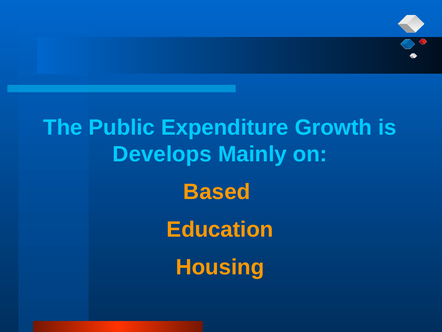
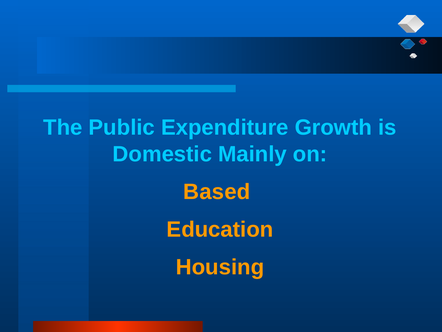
Develops: Develops -> Domestic
